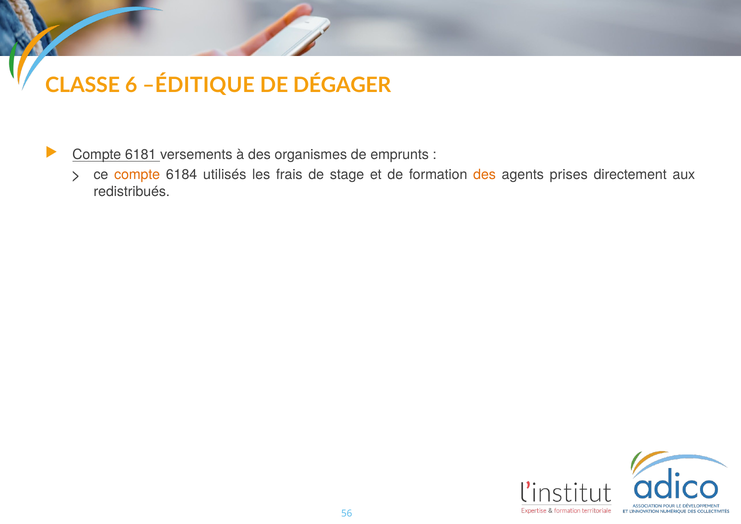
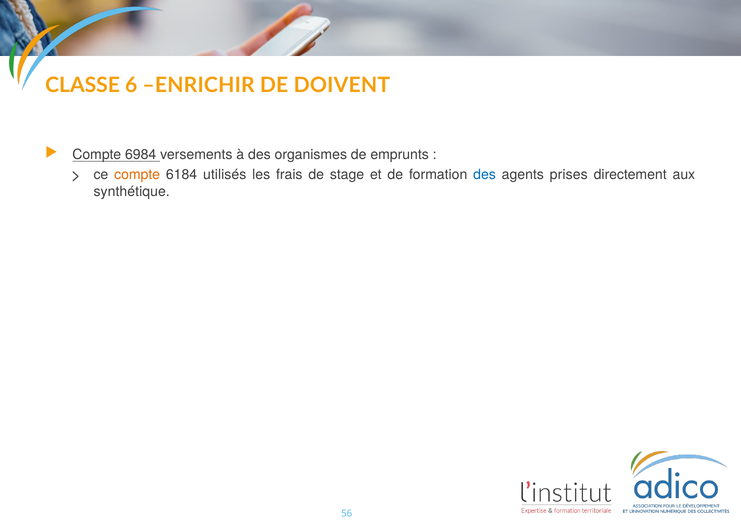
ÉDITIQUE: ÉDITIQUE -> ENRICHIR
DÉGAGER: DÉGAGER -> DOIVENT
6181: 6181 -> 6984
des at (485, 175) colour: orange -> blue
redistribués: redistribués -> synthétique
